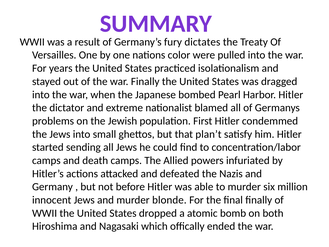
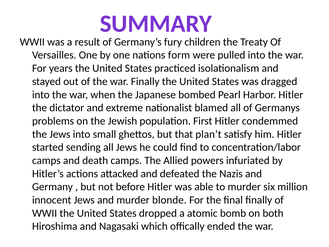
dictates: dictates -> children
color: color -> form
